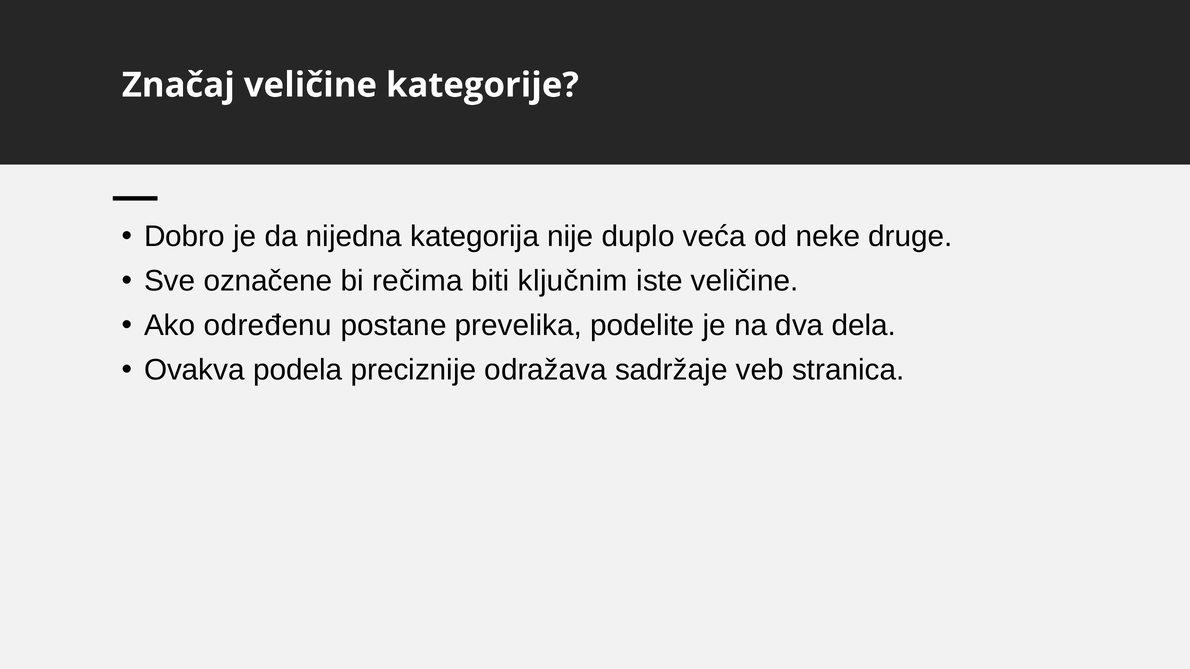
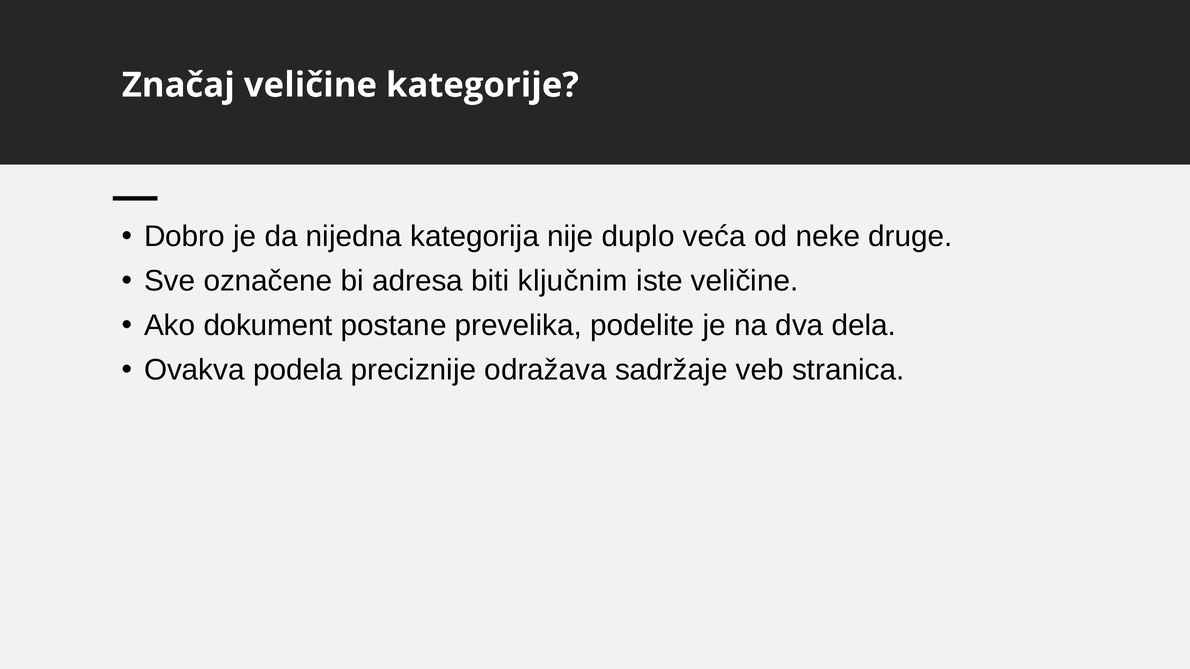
rečima: rečima -> adresa
određenu: određenu -> dokument
